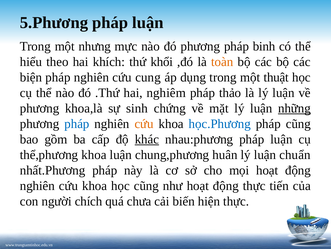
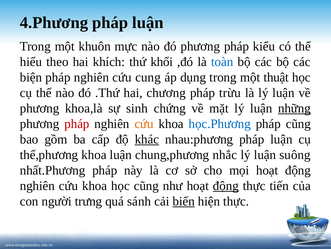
5.Phương: 5.Phương -> 4.Phương
nhưng: nhưng -> khuôn
binh: binh -> kiểu
toàn colour: orange -> blue
nghiêm: nghiêm -> chương
thảo: thảo -> trừu
pháp at (77, 123) colour: blue -> red
huân: huân -> nhắc
chuẩn: chuẩn -> suông
động at (226, 185) underline: none -> present
chích: chích -> trưng
chưa: chưa -> sánh
biến underline: none -> present
